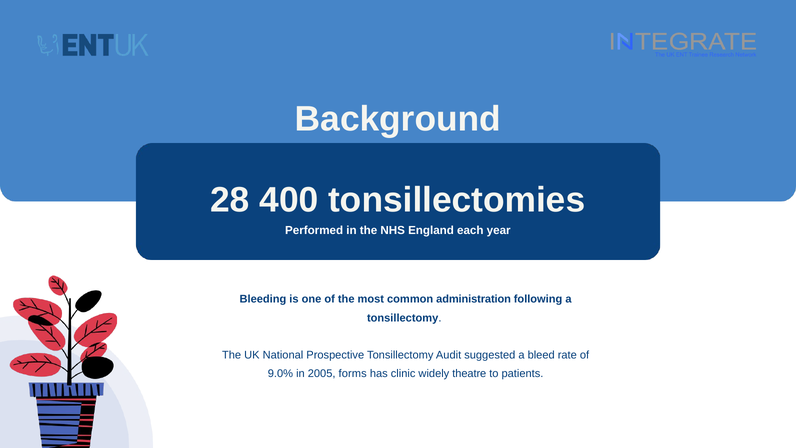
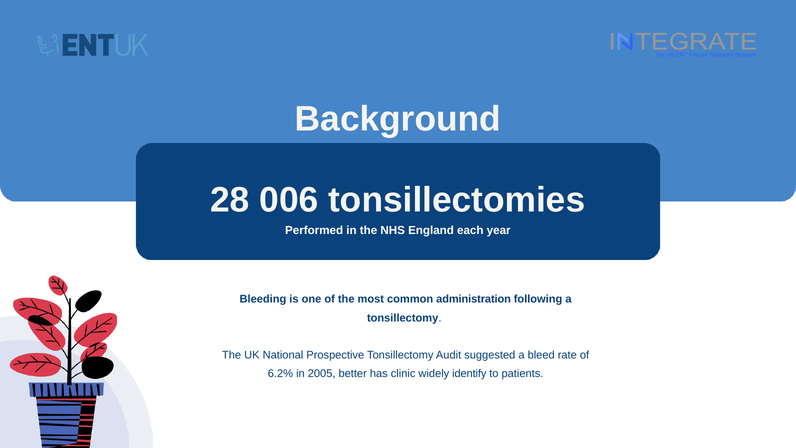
400: 400 -> 006
9.0%: 9.0% -> 6.2%
forms: forms -> better
theatre: theatre -> identify
